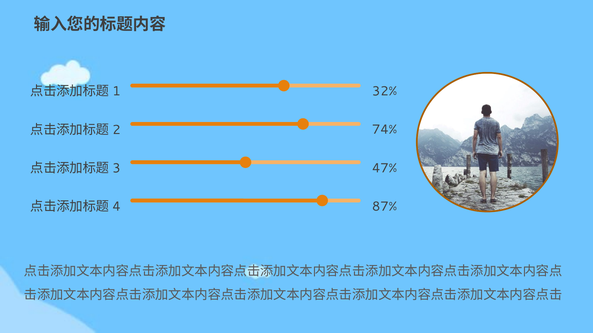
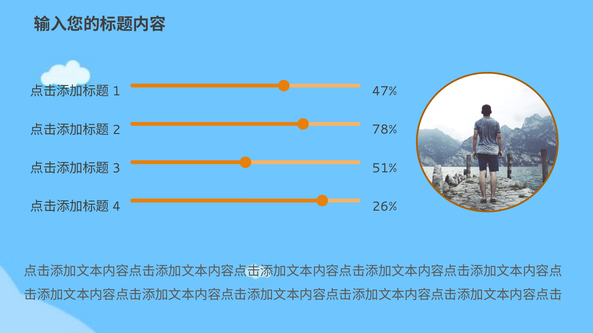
32%: 32% -> 47%
74%: 74% -> 78%
47%: 47% -> 51%
87%: 87% -> 26%
